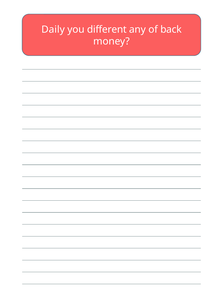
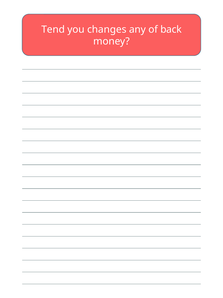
Daily: Daily -> Tend
different: different -> changes
